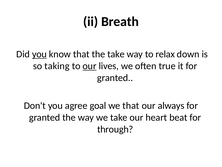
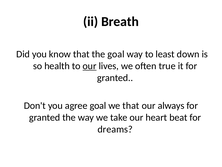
you at (39, 54) underline: present -> none
the take: take -> goal
relax: relax -> least
taking: taking -> health
through: through -> dreams
